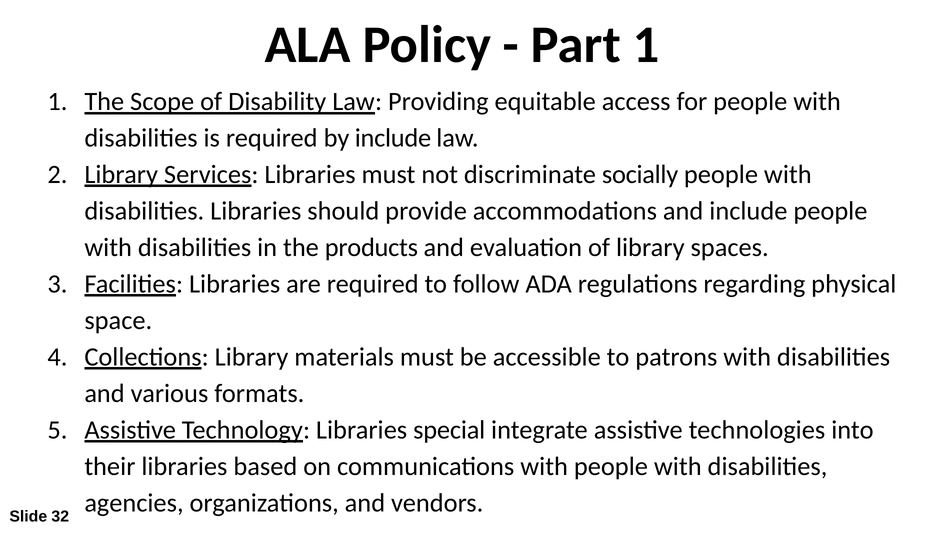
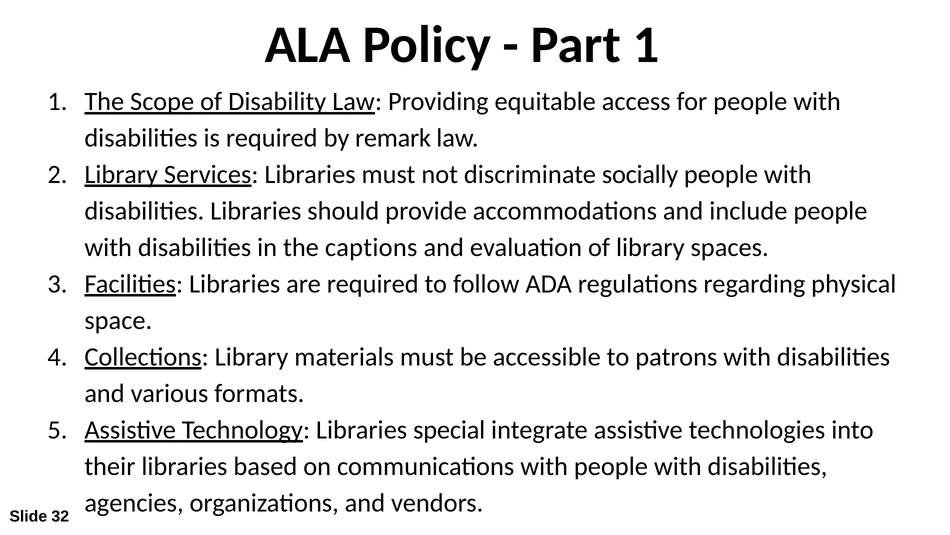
by include: include -> remark
products: products -> captions
